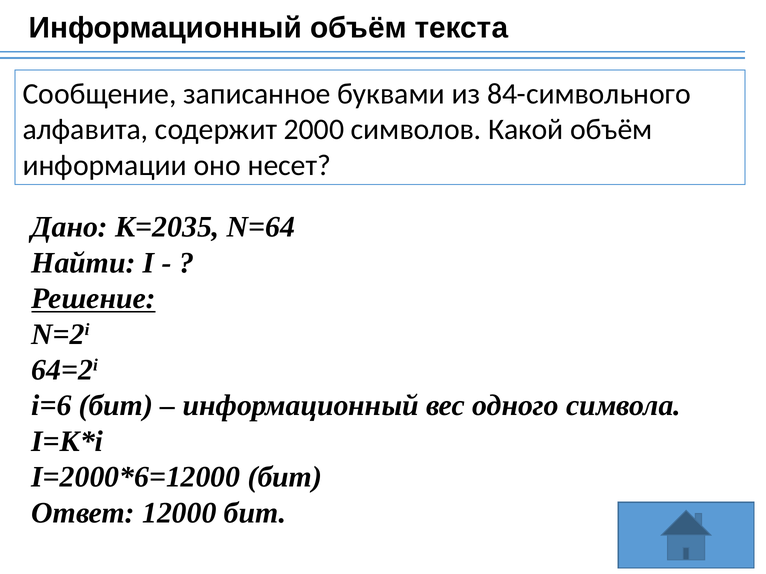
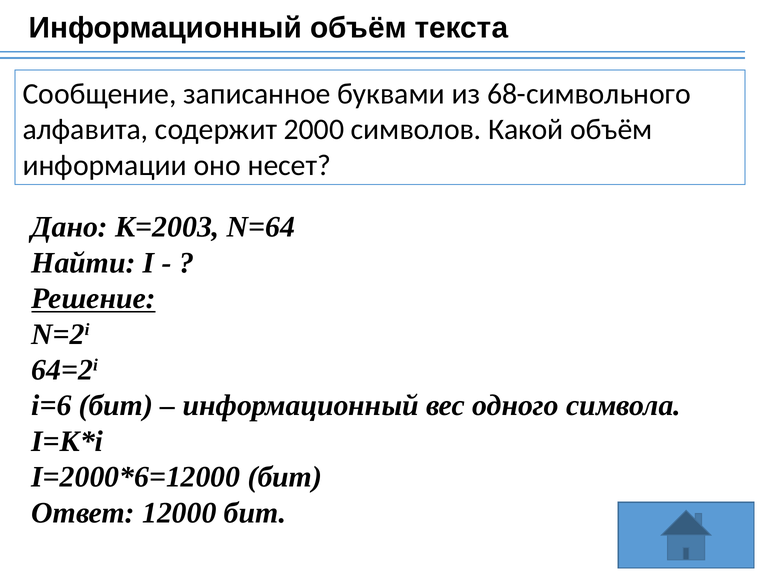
84-символьного: 84-символьного -> 68-символьного
К=2035: К=2035 -> К=2003
